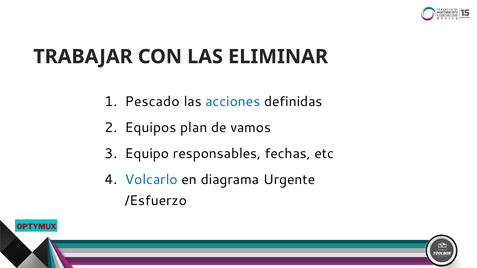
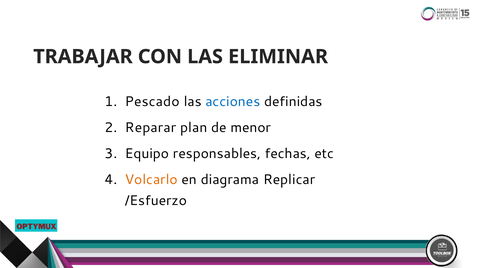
Equipos: Equipos -> Reparar
vamos: vamos -> menor
Volcarlo colour: blue -> orange
Urgente: Urgente -> Replicar
